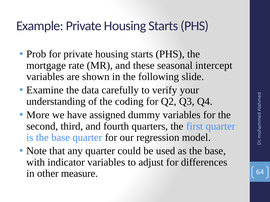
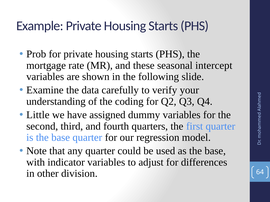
More: More -> Little
measure: measure -> division
